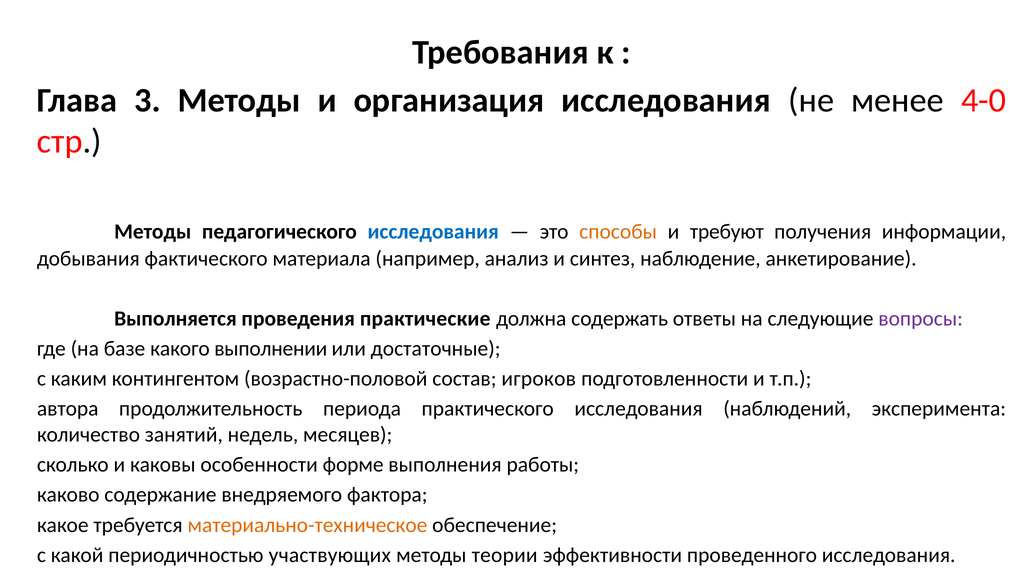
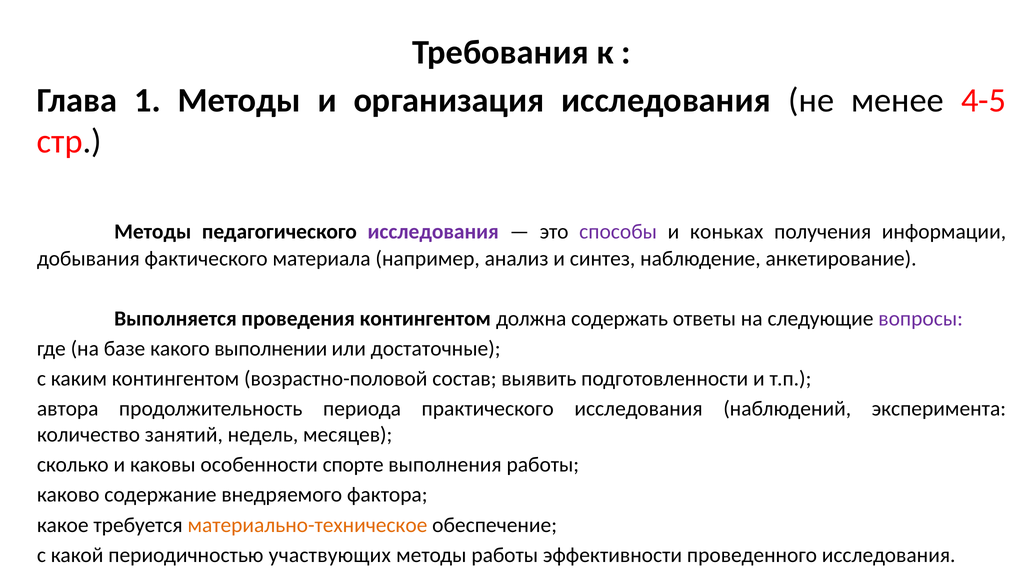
3: 3 -> 1
4-0: 4-0 -> 4-5
исследования at (433, 232) colour: blue -> purple
способы colour: orange -> purple
требуют: требуют -> коньках
проведения практические: практические -> контингентом
игроков: игроков -> выявить
форме: форме -> спорте
методы теории: теории -> работы
